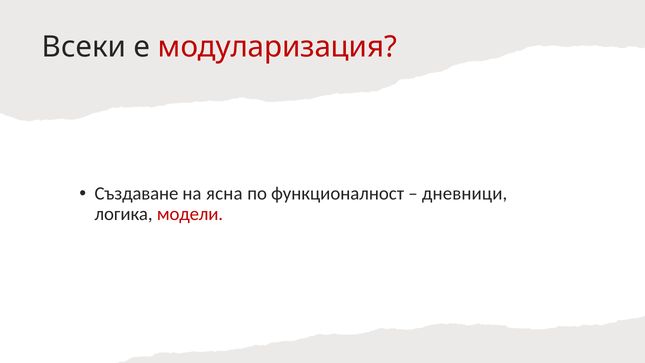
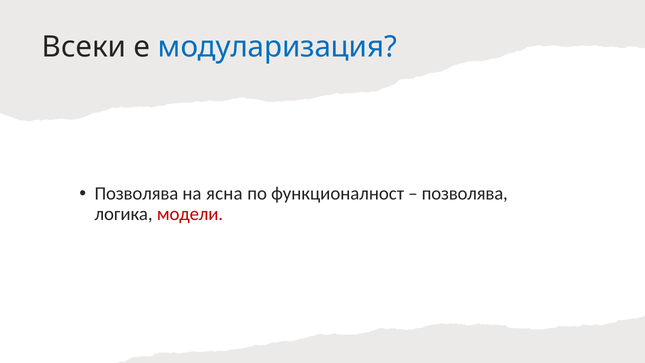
модуларизация colour: red -> blue
Създаване at (136, 193): Създаване -> Позволява
дневници at (465, 193): дневници -> позволява
